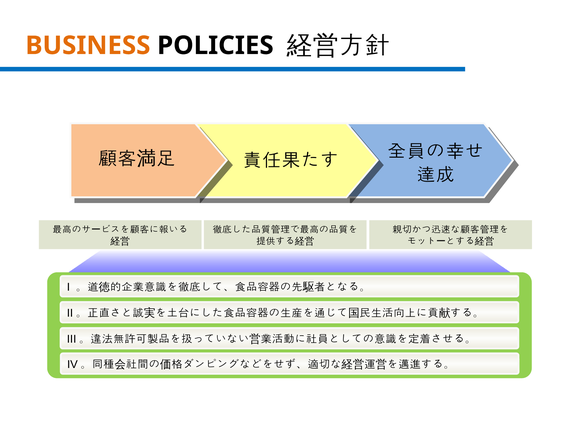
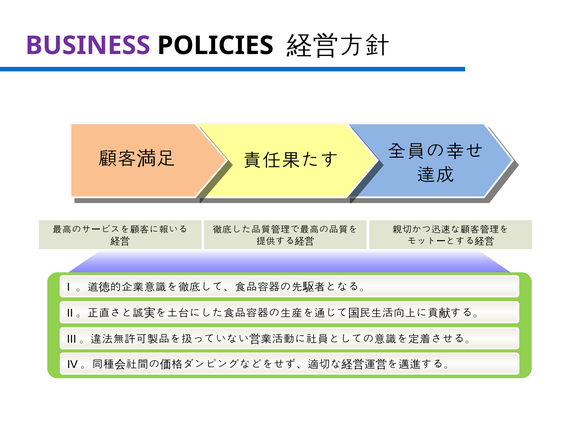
BUSINESS colour: orange -> purple
